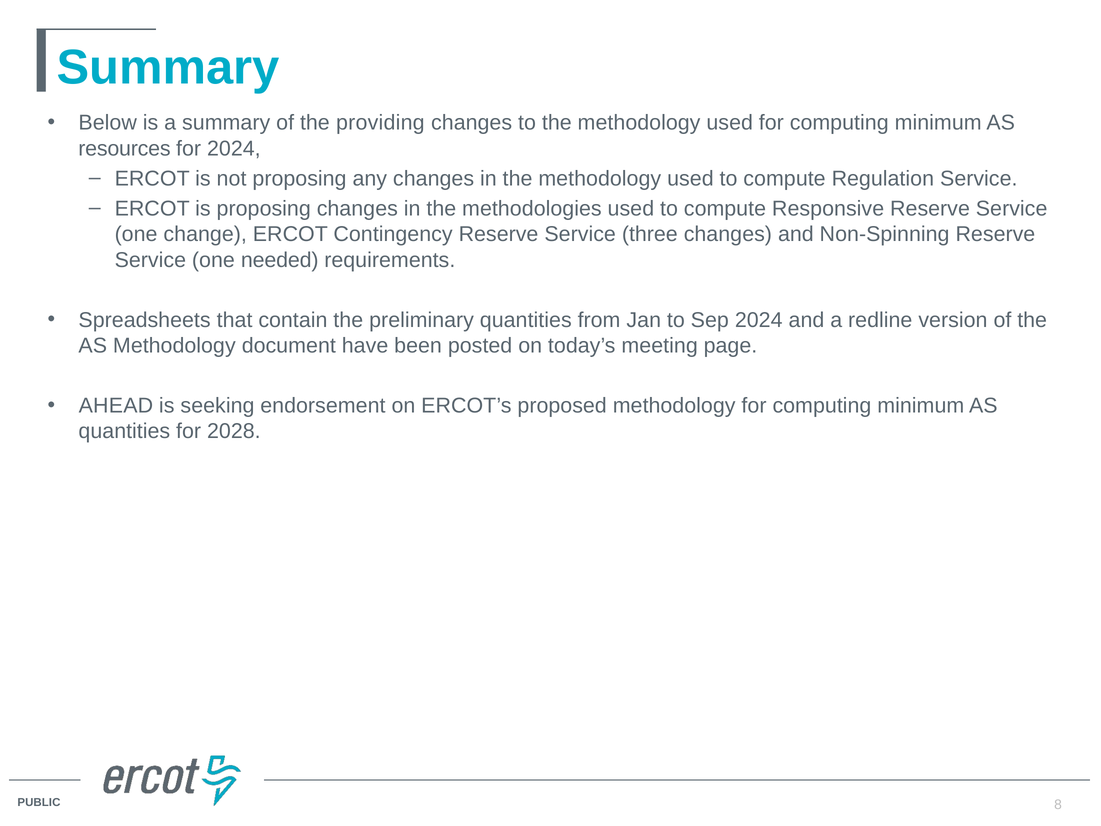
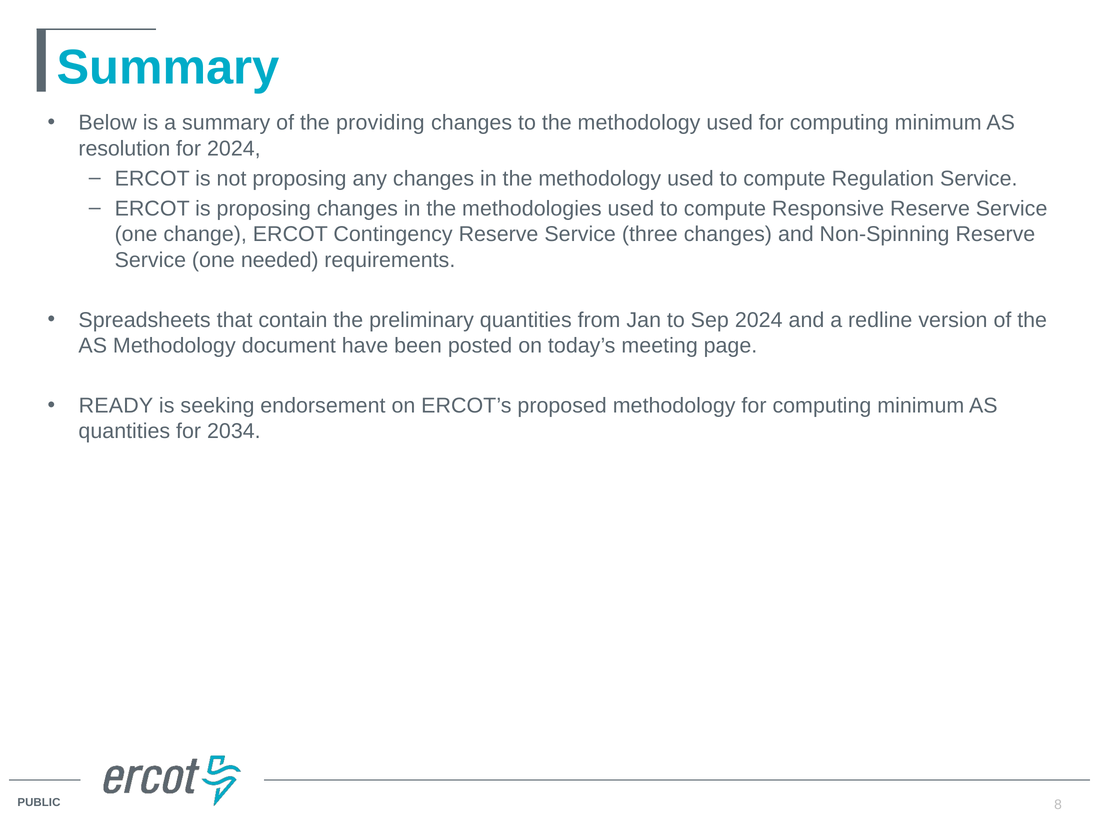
resources: resources -> resolution
AHEAD: AHEAD -> READY
2028: 2028 -> 2034
